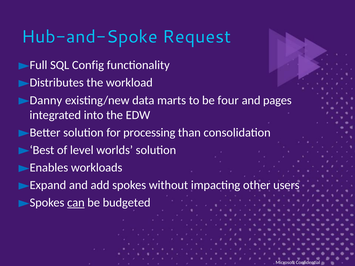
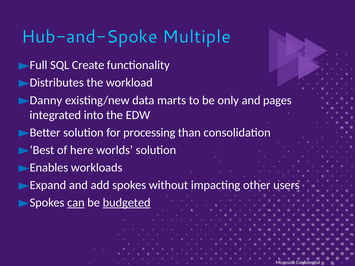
Request: Request -> Multiple
Config: Config -> Create
four: four -> only
level: level -> here
budgeted underline: none -> present
